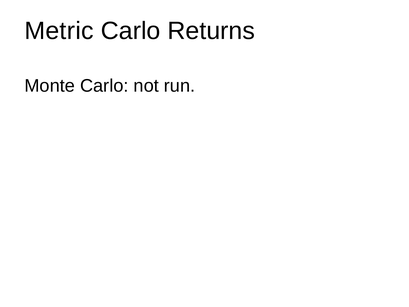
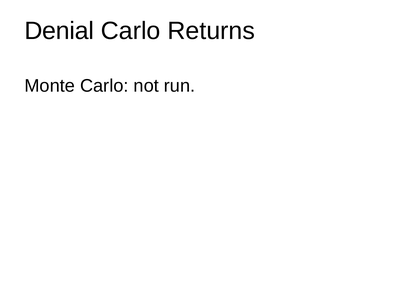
Metric: Metric -> Denial
